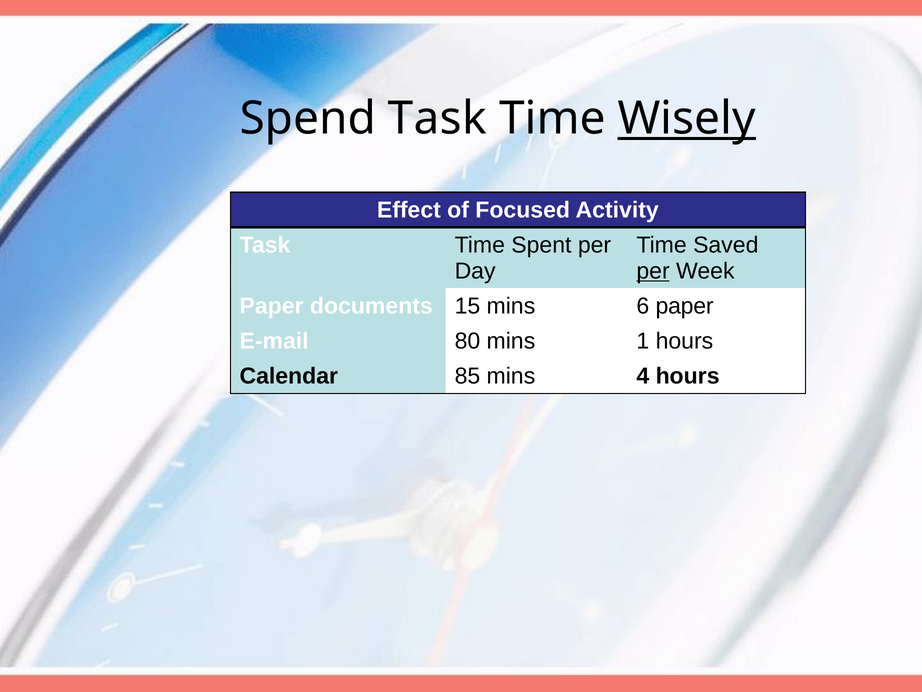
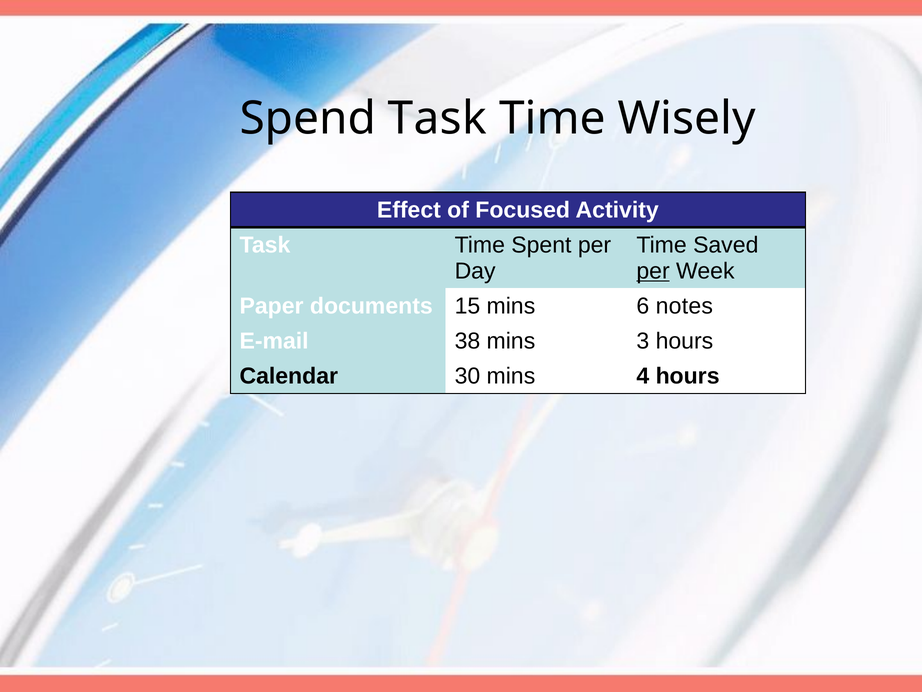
Wisely underline: present -> none
6 paper: paper -> notes
80: 80 -> 38
1: 1 -> 3
85: 85 -> 30
